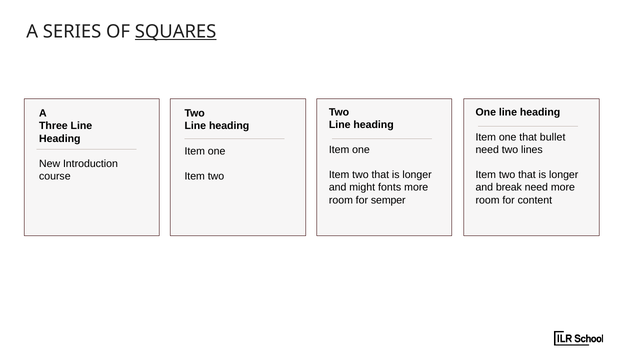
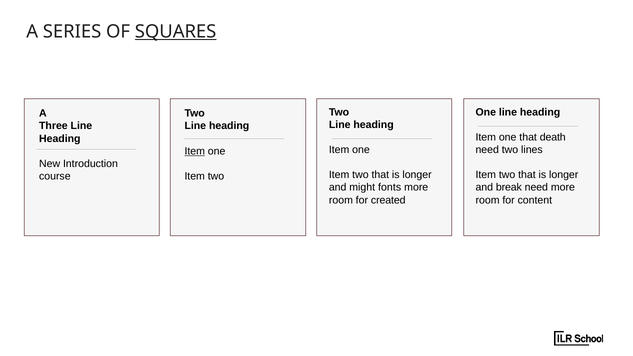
bullet: bullet -> death
Item at (195, 151) underline: none -> present
semper: semper -> created
